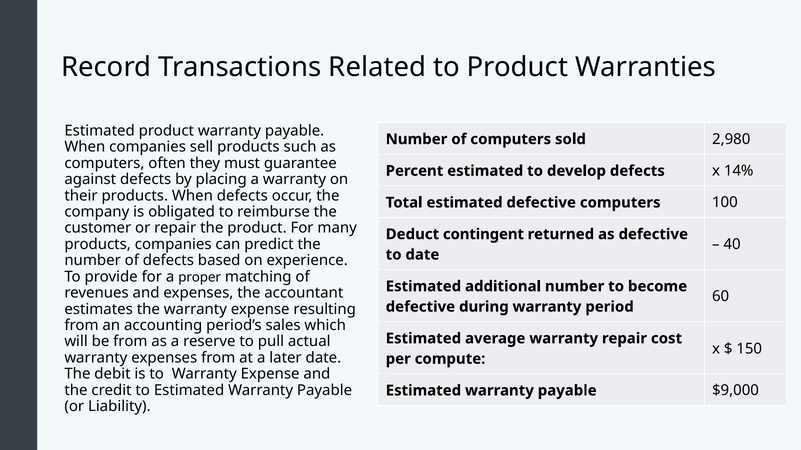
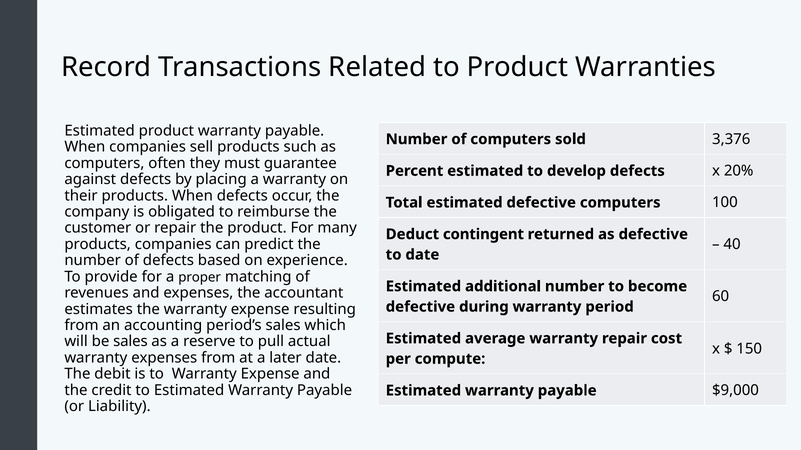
2,980: 2,980 -> 3,376
14%: 14% -> 20%
be from: from -> sales
